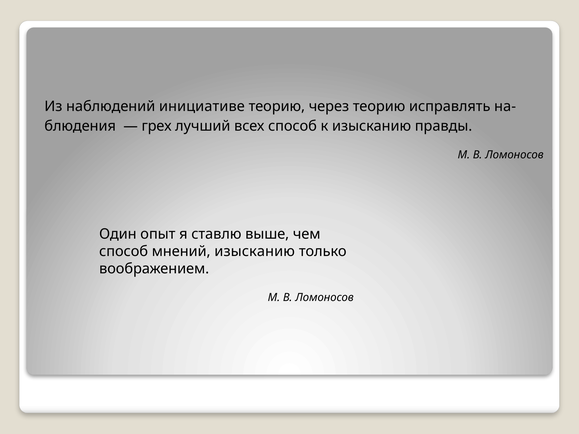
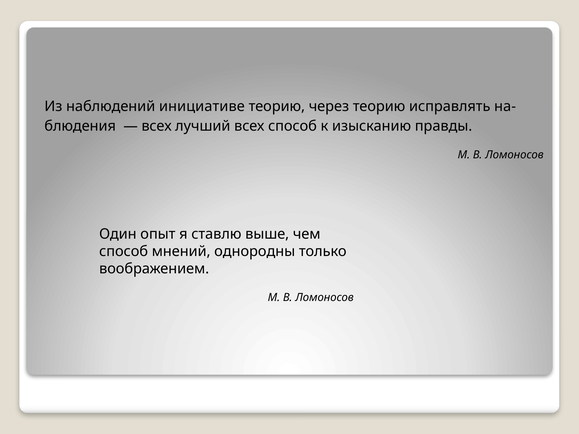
грех at (157, 126): грех -> всех
мнений изысканию: изысканию -> однородны
